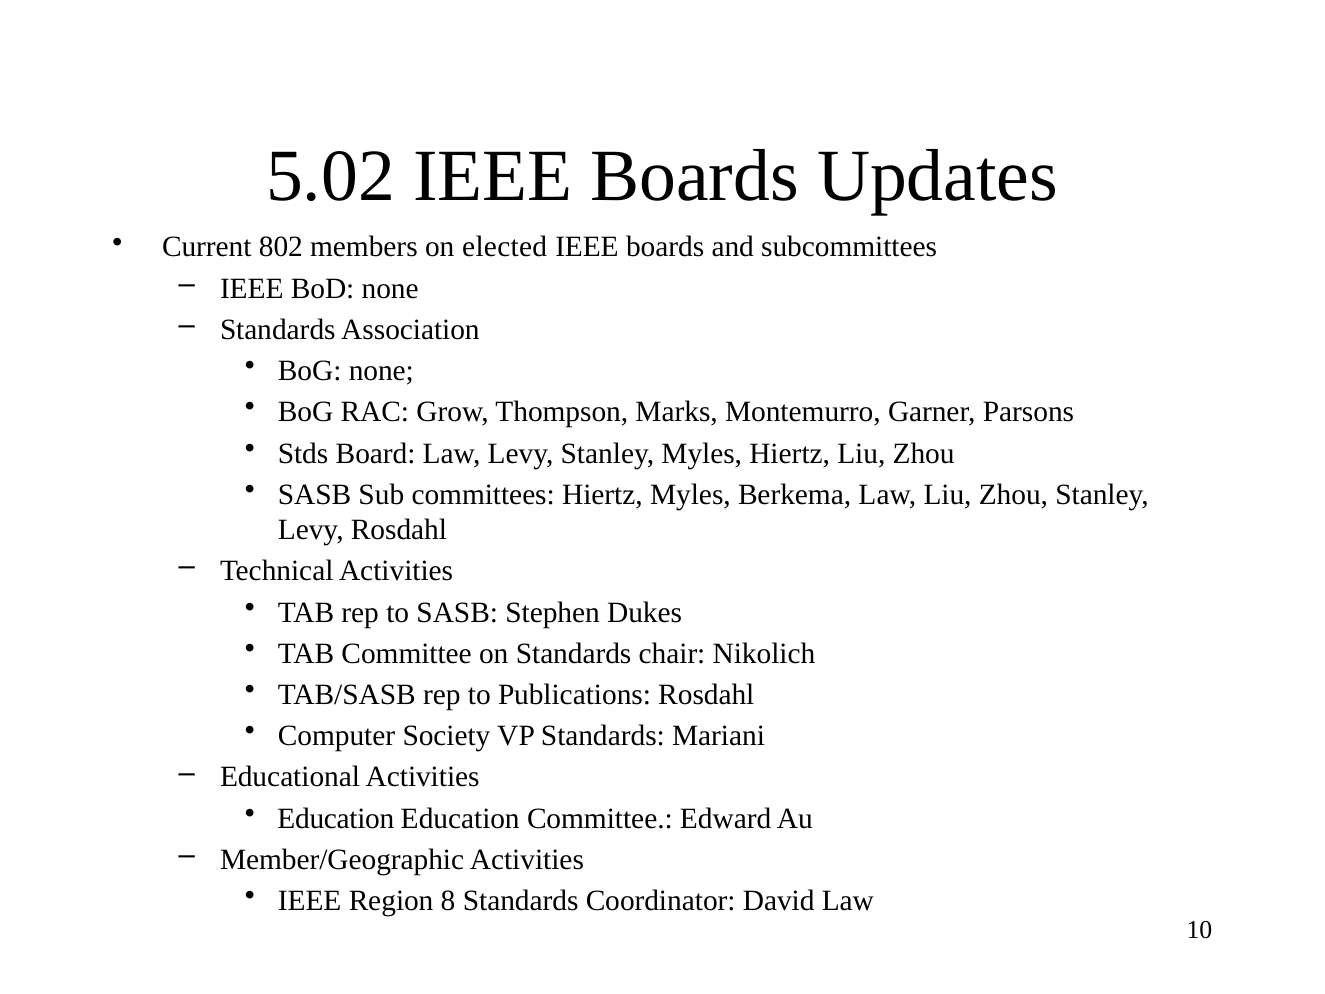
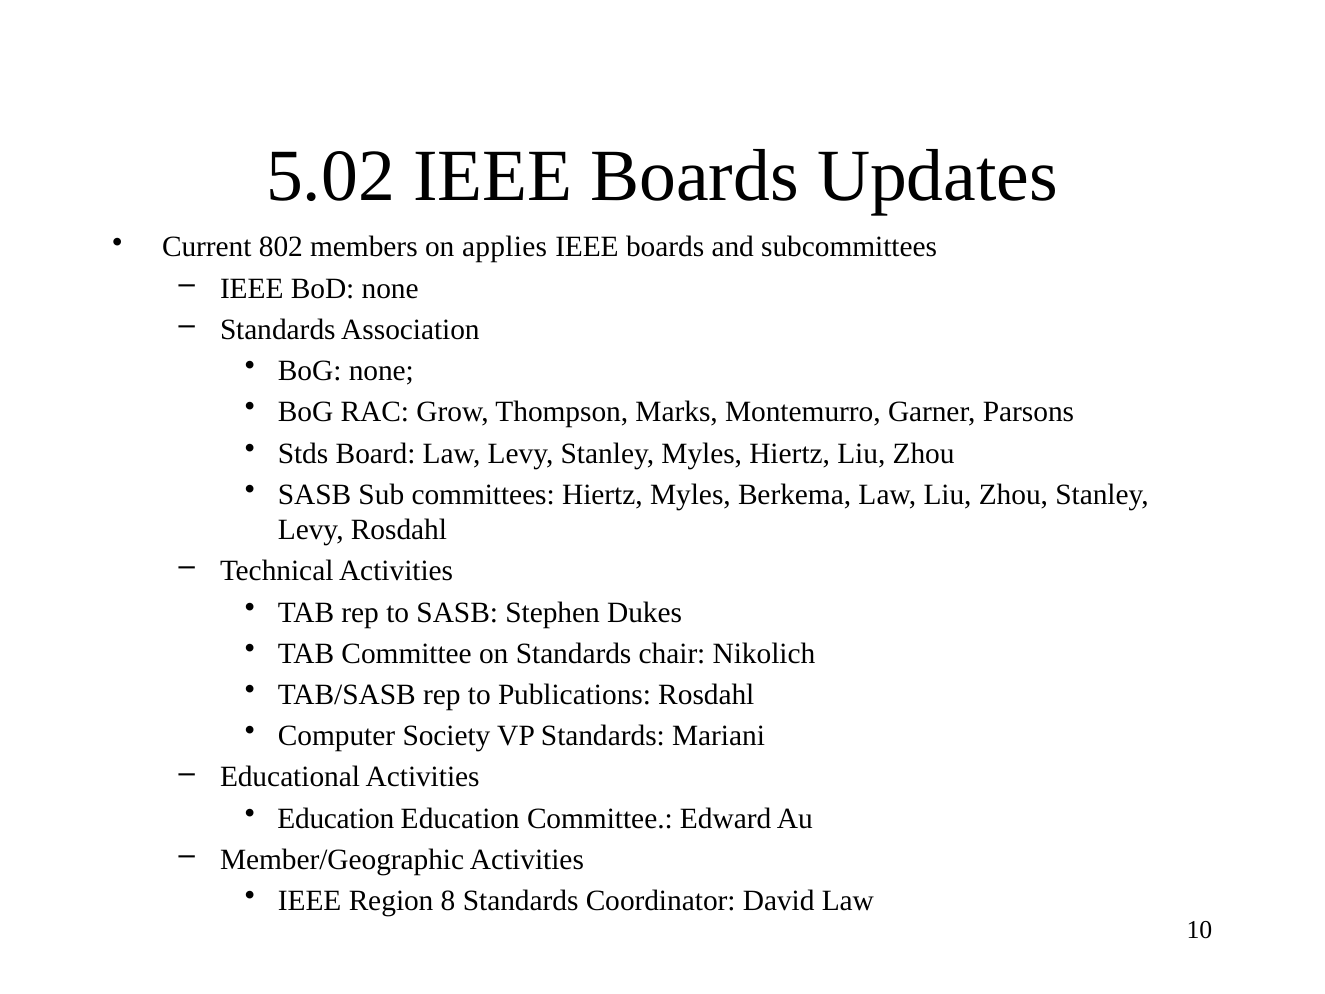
elected: elected -> applies
